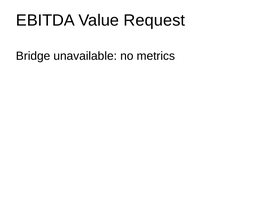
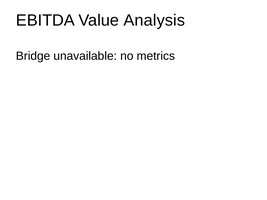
Request: Request -> Analysis
